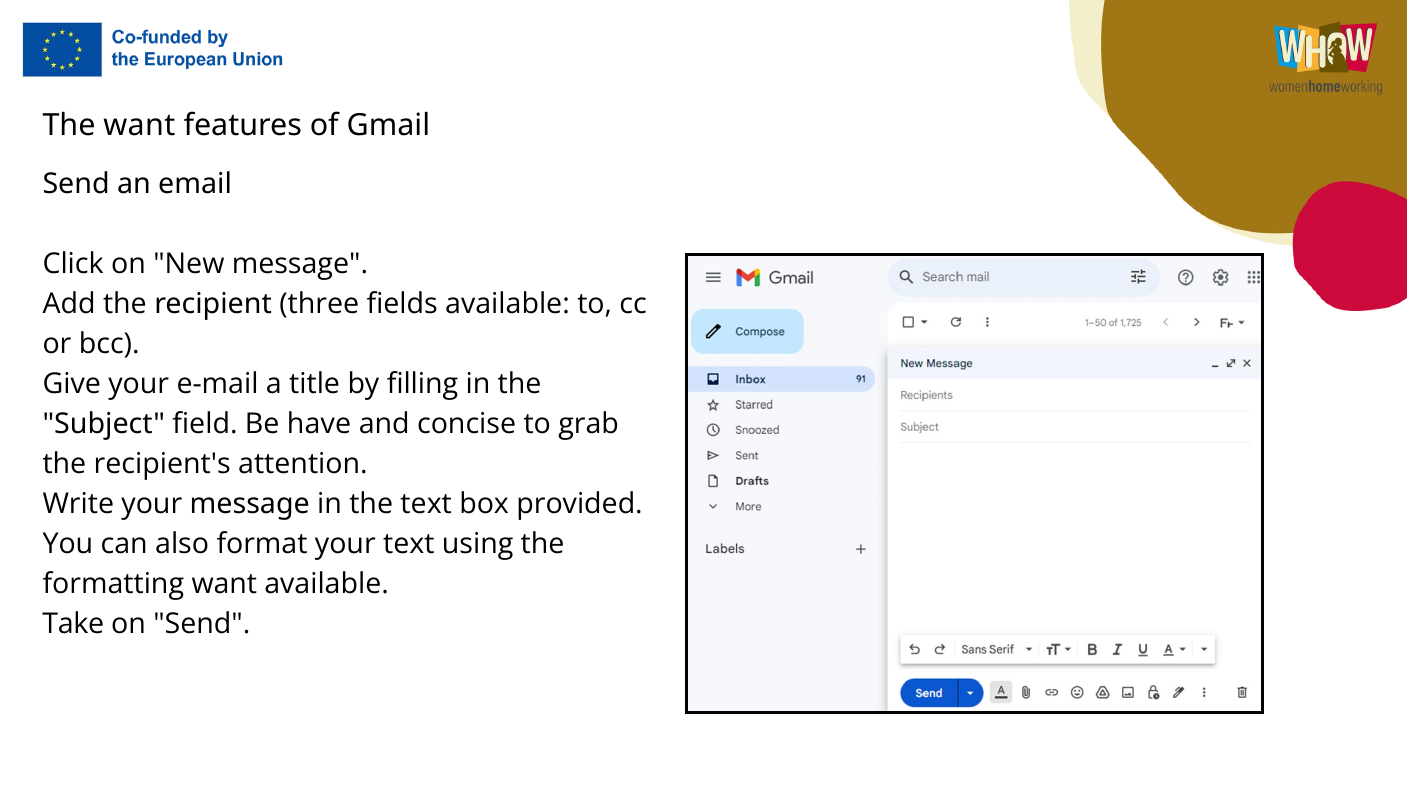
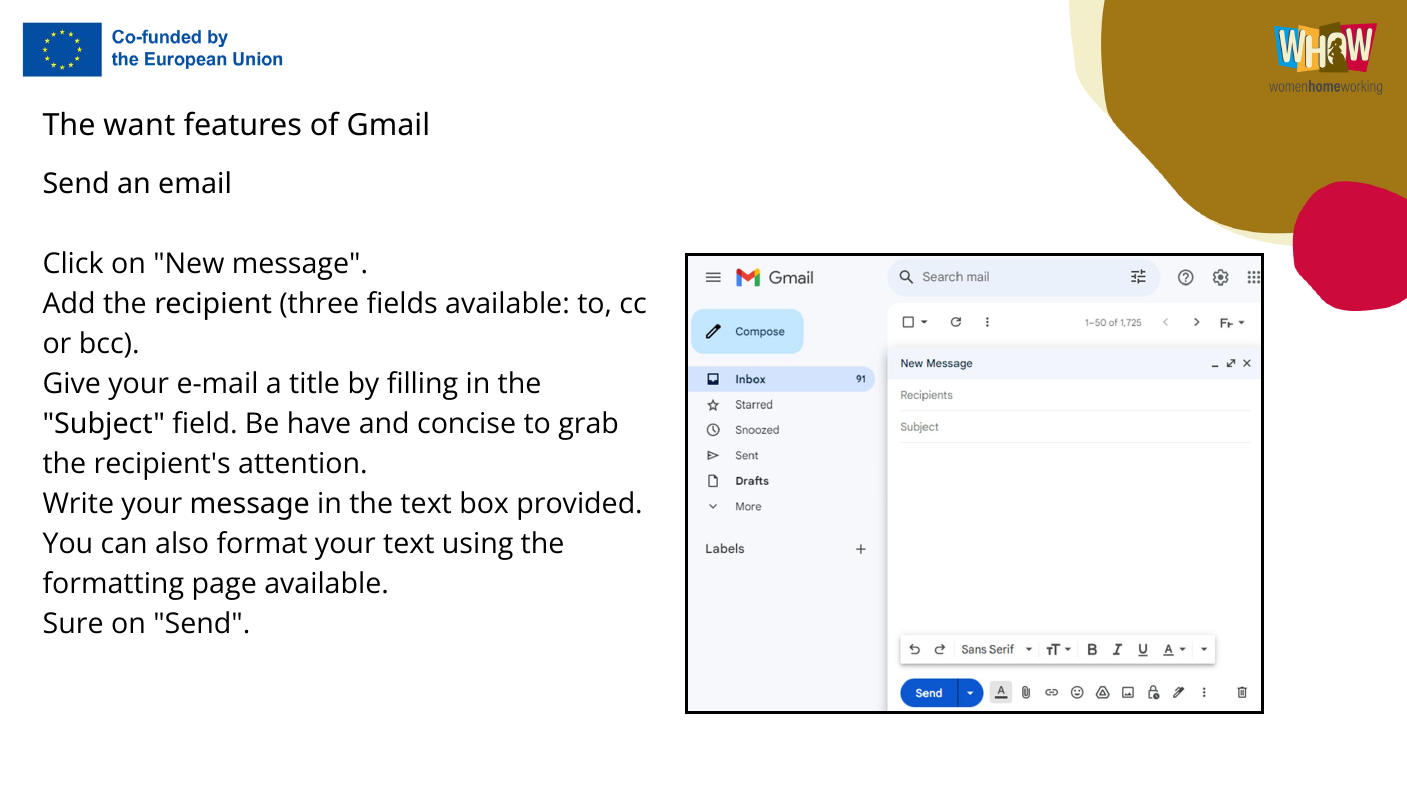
formatting want: want -> page
Take: Take -> Sure
